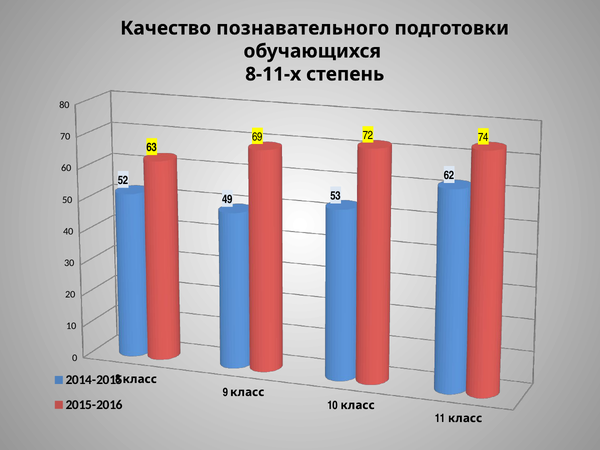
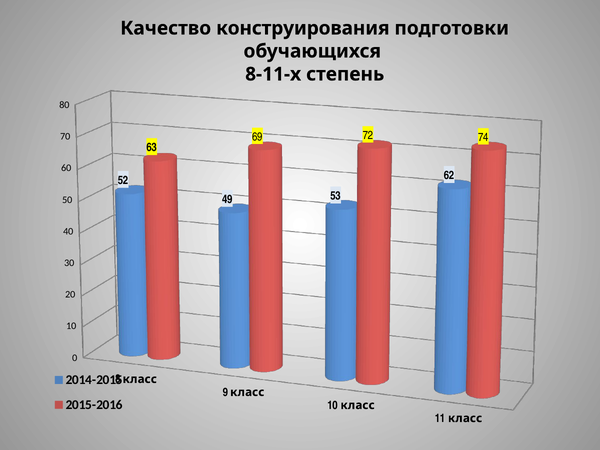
познавательного: познавательного -> конструирования
